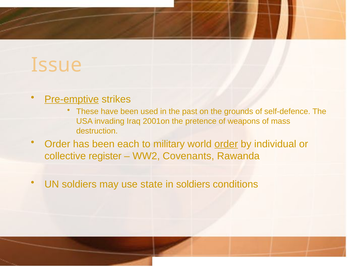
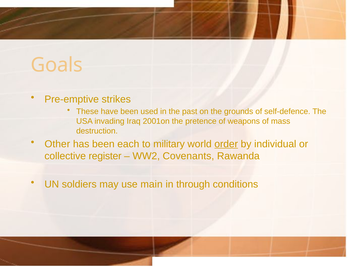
Issue: Issue -> Goals
Pre-emptive underline: present -> none
Order at (57, 144): Order -> Other
state: state -> main
in soldiers: soldiers -> through
